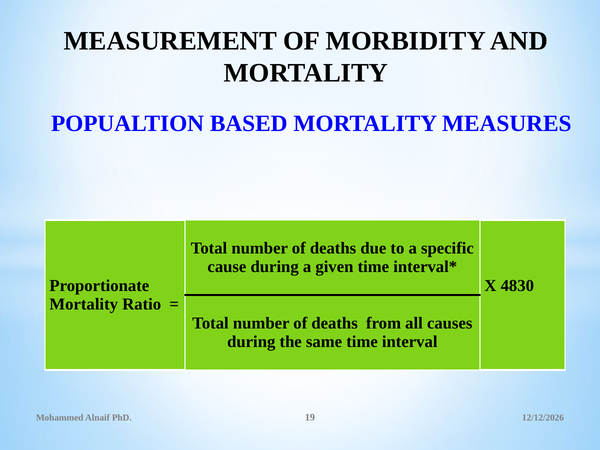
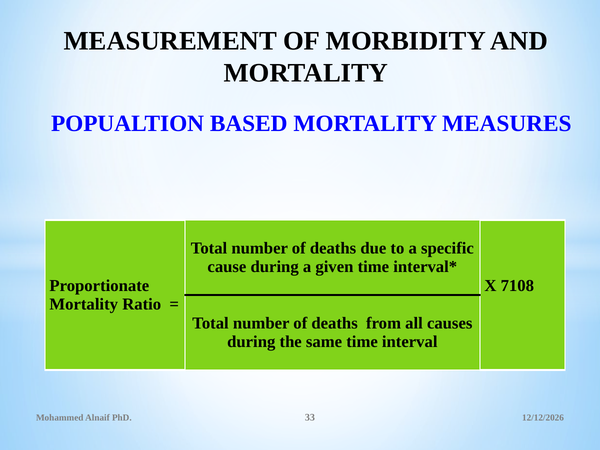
4830: 4830 -> 7108
19: 19 -> 33
